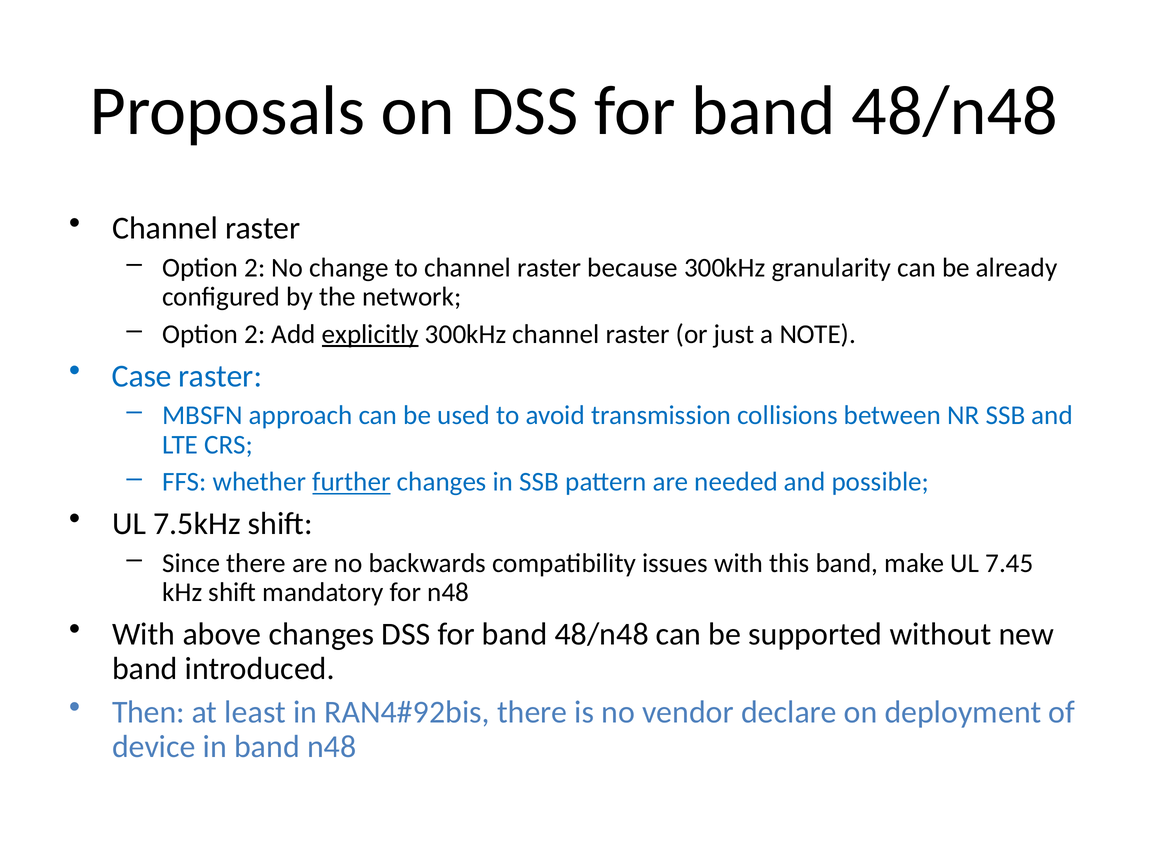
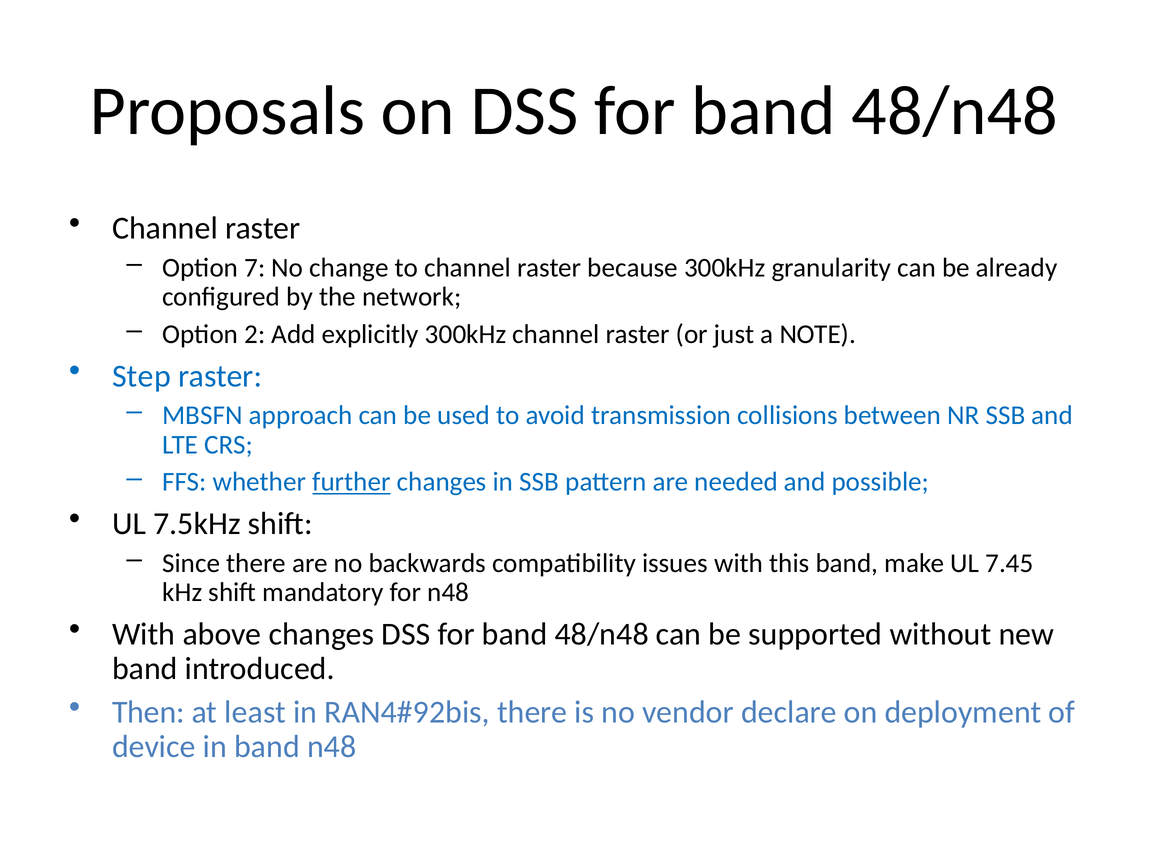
2 at (255, 268): 2 -> 7
explicitly underline: present -> none
Case: Case -> Step
